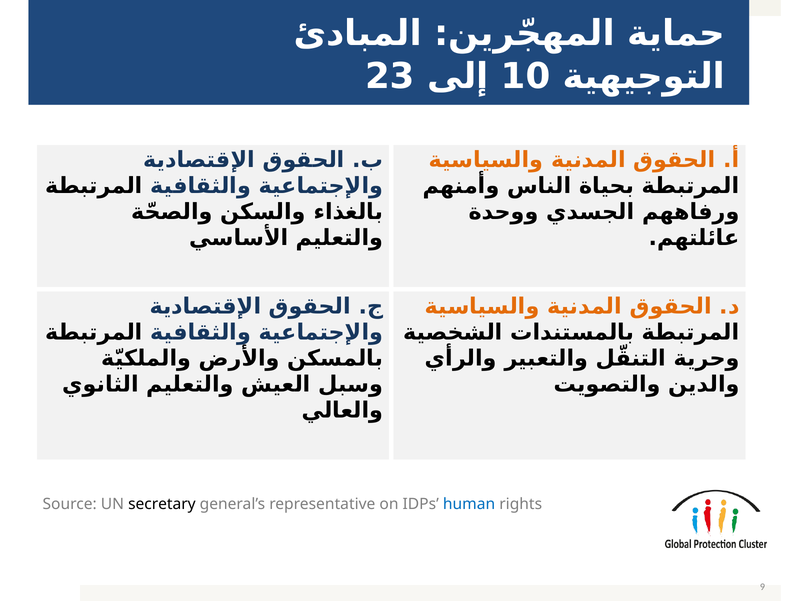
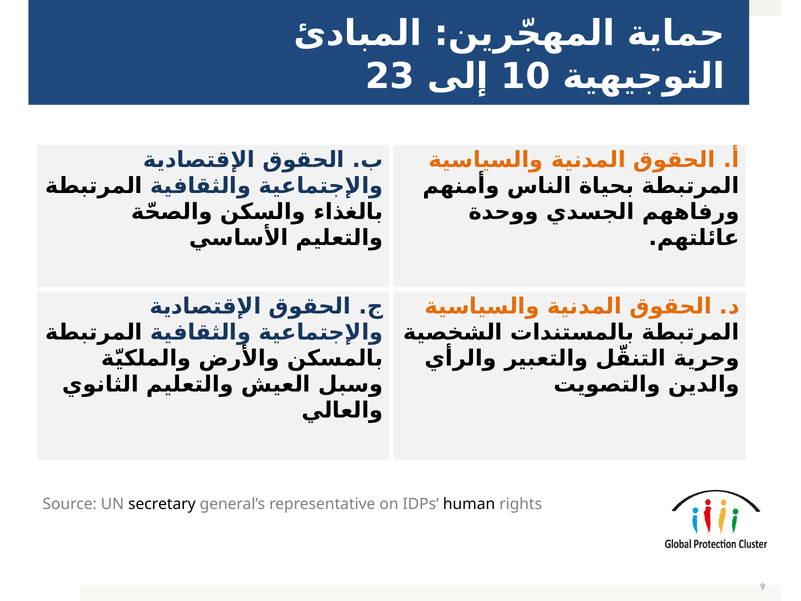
human colour: blue -> black
